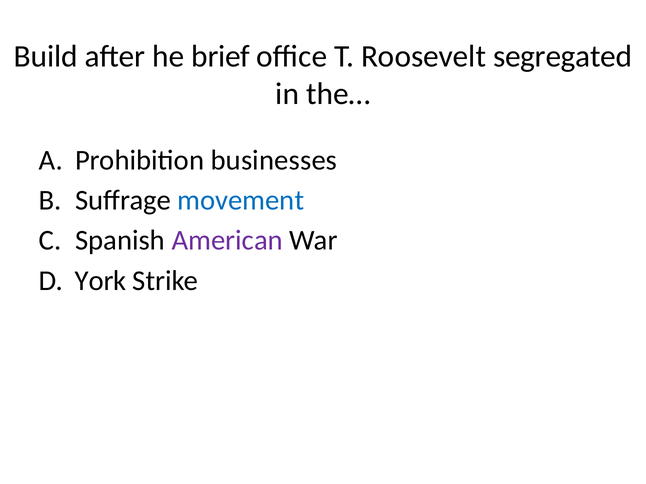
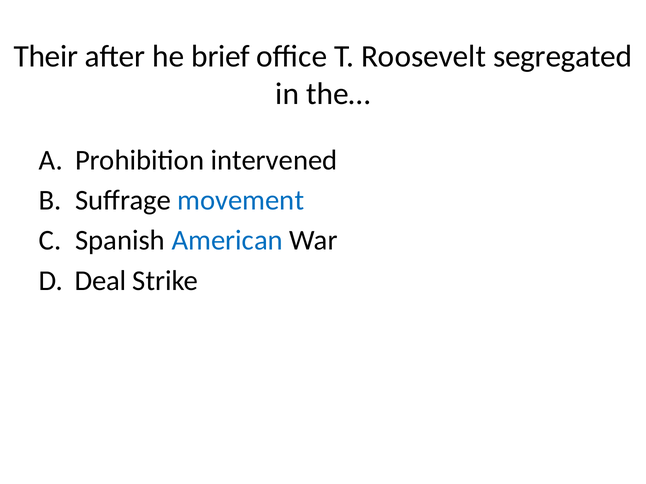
Build: Build -> Their
businesses: businesses -> intervened
American colour: purple -> blue
York: York -> Deal
